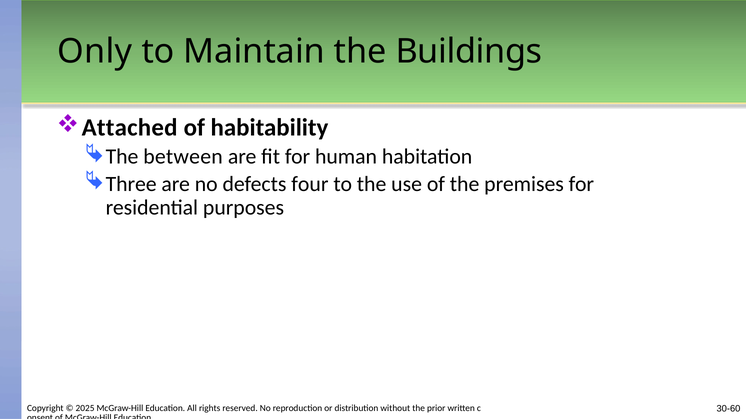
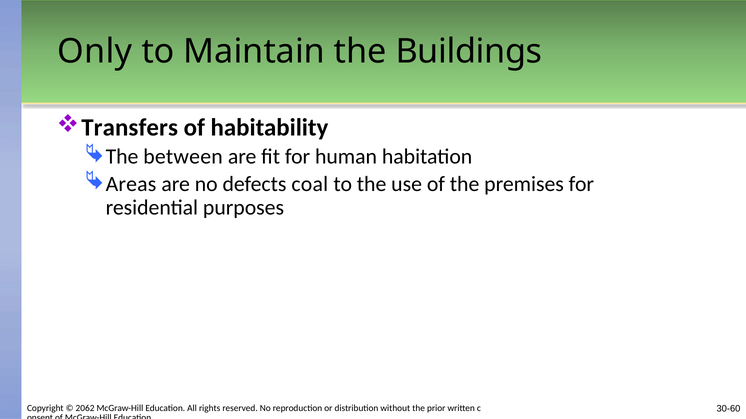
Attached: Attached -> Transfers
Three: Three -> Areas
four: four -> coal
2025: 2025 -> 2062
